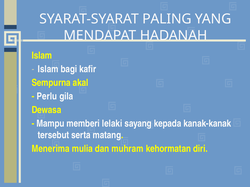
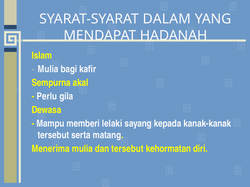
PALING: PALING -> DALAM
Islam at (48, 69): Islam -> Mulia
dan muhram: muhram -> tersebut
